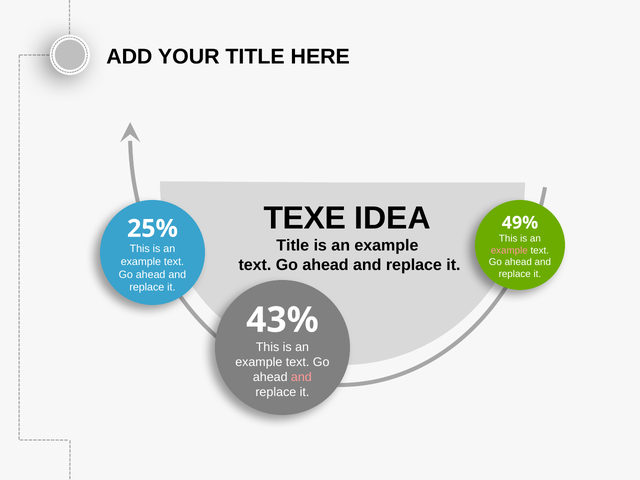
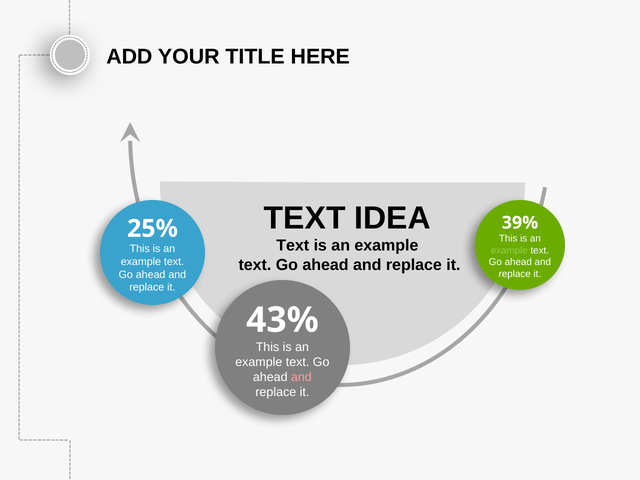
TEXE at (305, 218): TEXE -> TEXT
49%: 49% -> 39%
Title at (293, 246): Title -> Text
example at (509, 250) colour: pink -> light green
